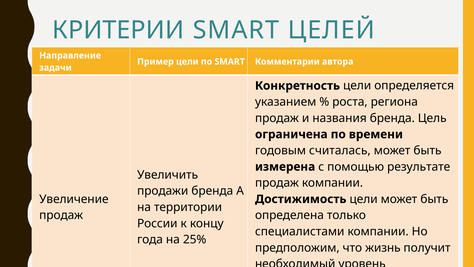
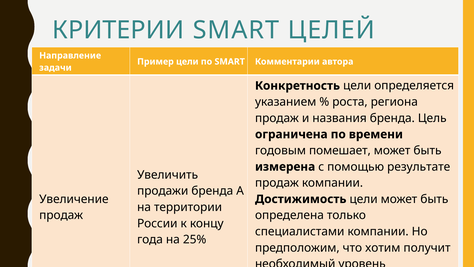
считалась: считалась -> помешает
жизнь: жизнь -> хотим
